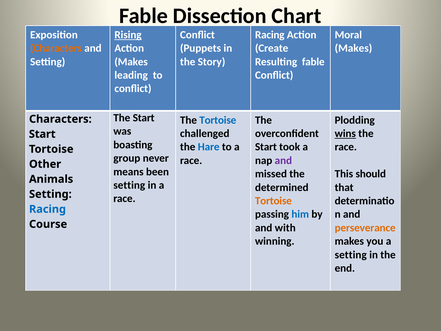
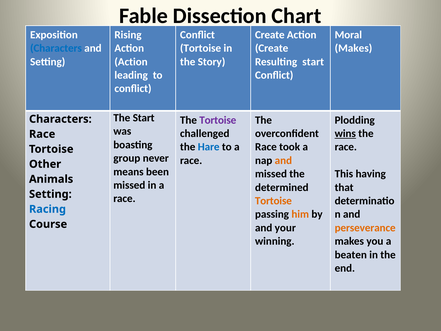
Rising underline: present -> none
Racing at (270, 35): Racing -> Create
Characters at (56, 48) colour: orange -> blue
Puppets at (201, 48): Puppets -> Tortoise
Makes at (131, 62): Makes -> Action
Resulting fable: fable -> start
Tortoise at (218, 120) colour: blue -> purple
Start at (42, 134): Start -> Race
Start at (266, 147): Start -> Race
and at (283, 160) colour: purple -> orange
should: should -> having
setting at (129, 185): setting -> missed
him colour: blue -> orange
with: with -> your
setting at (351, 255): setting -> beaten
